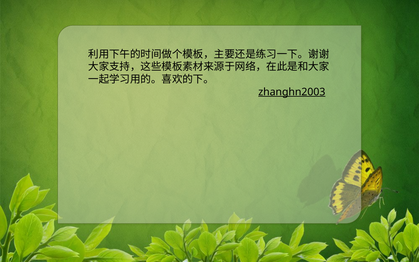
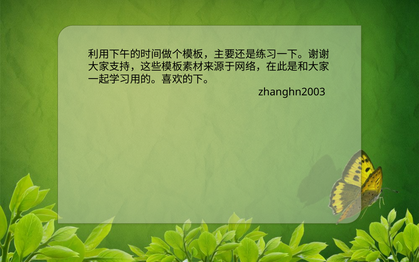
zhanghn2003 underline: present -> none
